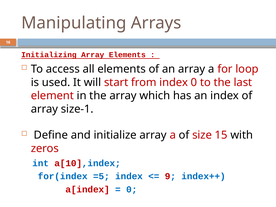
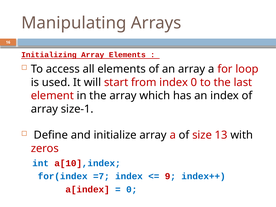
15: 15 -> 13
=5: =5 -> =7
